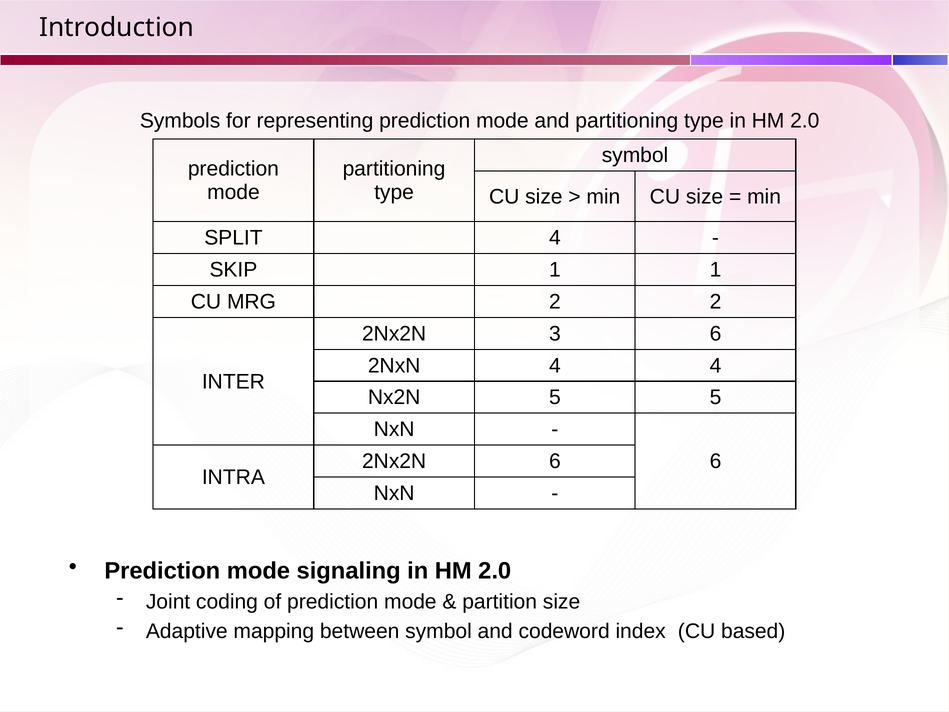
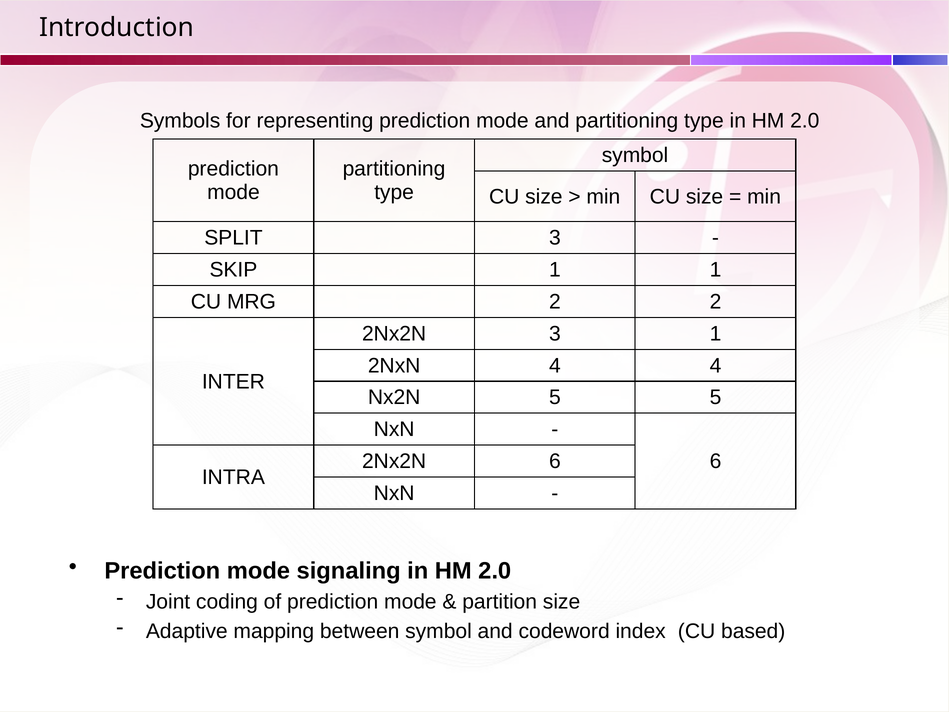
SPLIT 4: 4 -> 3
3 6: 6 -> 1
